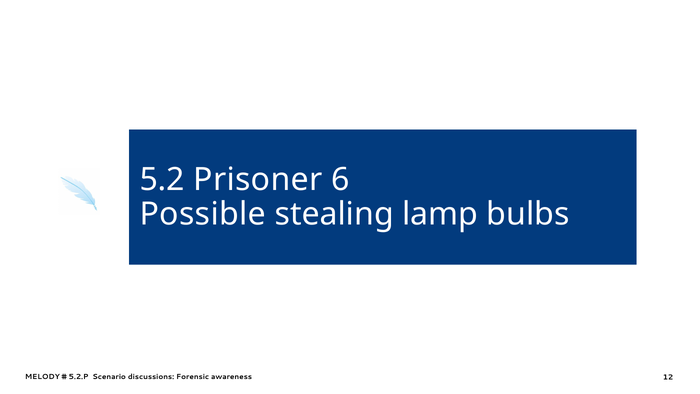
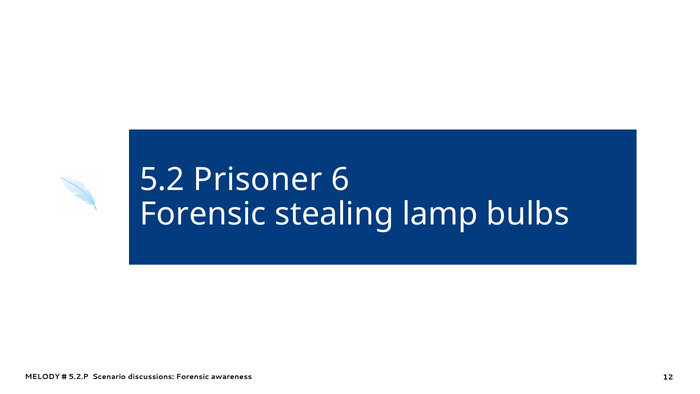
Possible at (203, 214): Possible -> Forensic
